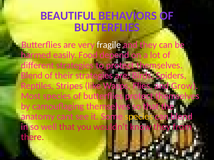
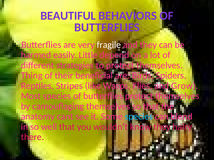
Food: Food -> Little
Blend at (32, 76): Blend -> Thing
their strategies: strategies -> beneficial
species at (139, 117) colour: yellow -> light blue
from: from -> hairy
